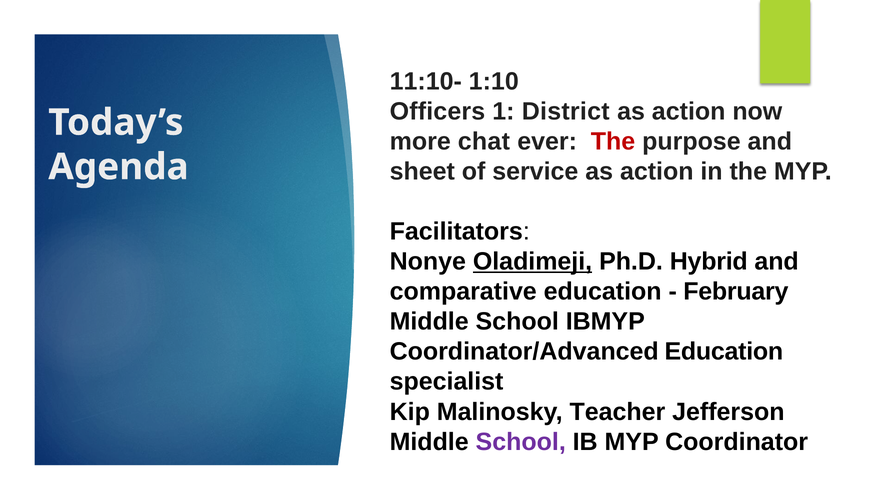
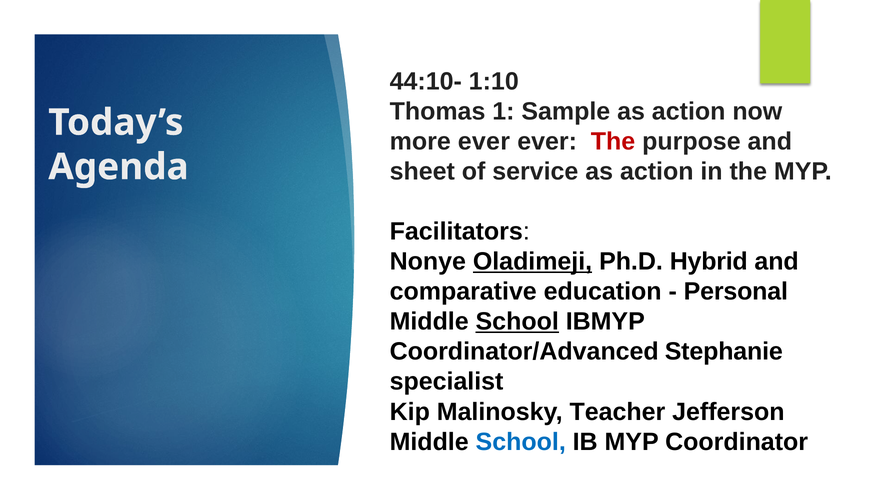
11:10-: 11:10- -> 44:10-
Officers: Officers -> Thomas
District: District -> Sample
more chat: chat -> ever
February: February -> Personal
School at (517, 321) underline: none -> present
Coordinator/Advanced Education: Education -> Stephanie
School at (521, 441) colour: purple -> blue
